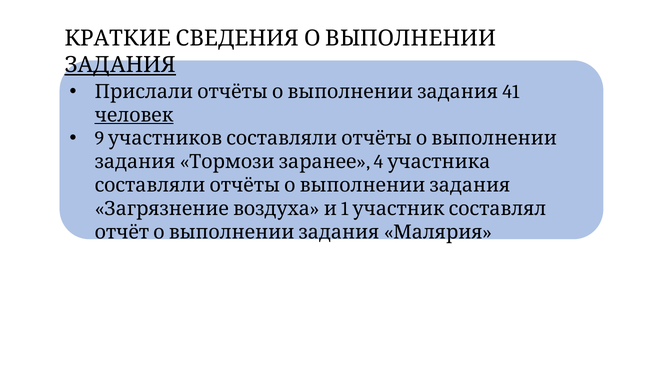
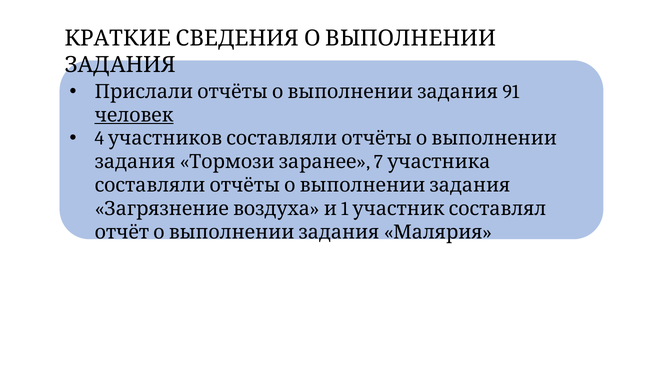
ЗАДАНИЯ at (120, 65) underline: present -> none
41: 41 -> 91
9: 9 -> 4
4: 4 -> 7
